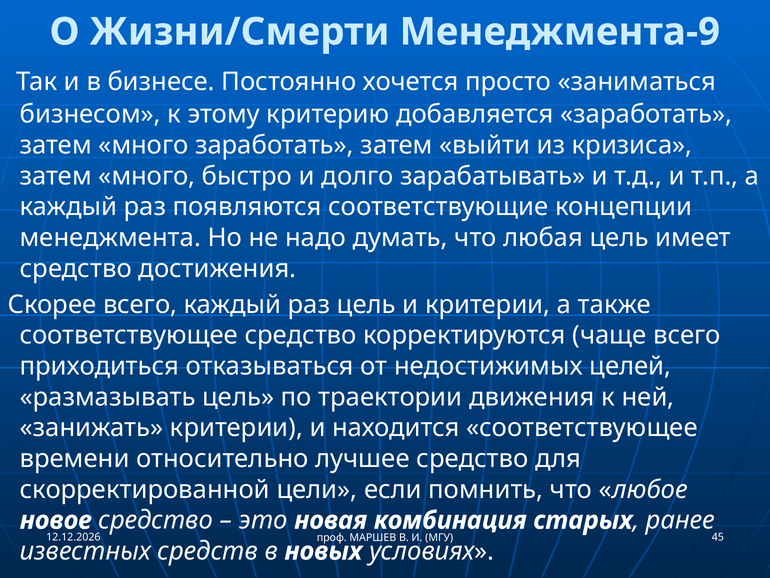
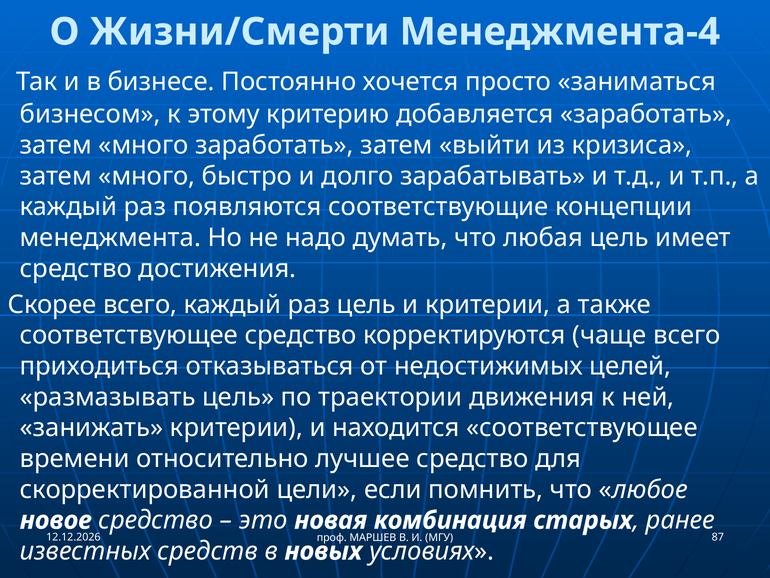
Менеджмента-9: Менеджмента-9 -> Менеджмента-4
45: 45 -> 87
